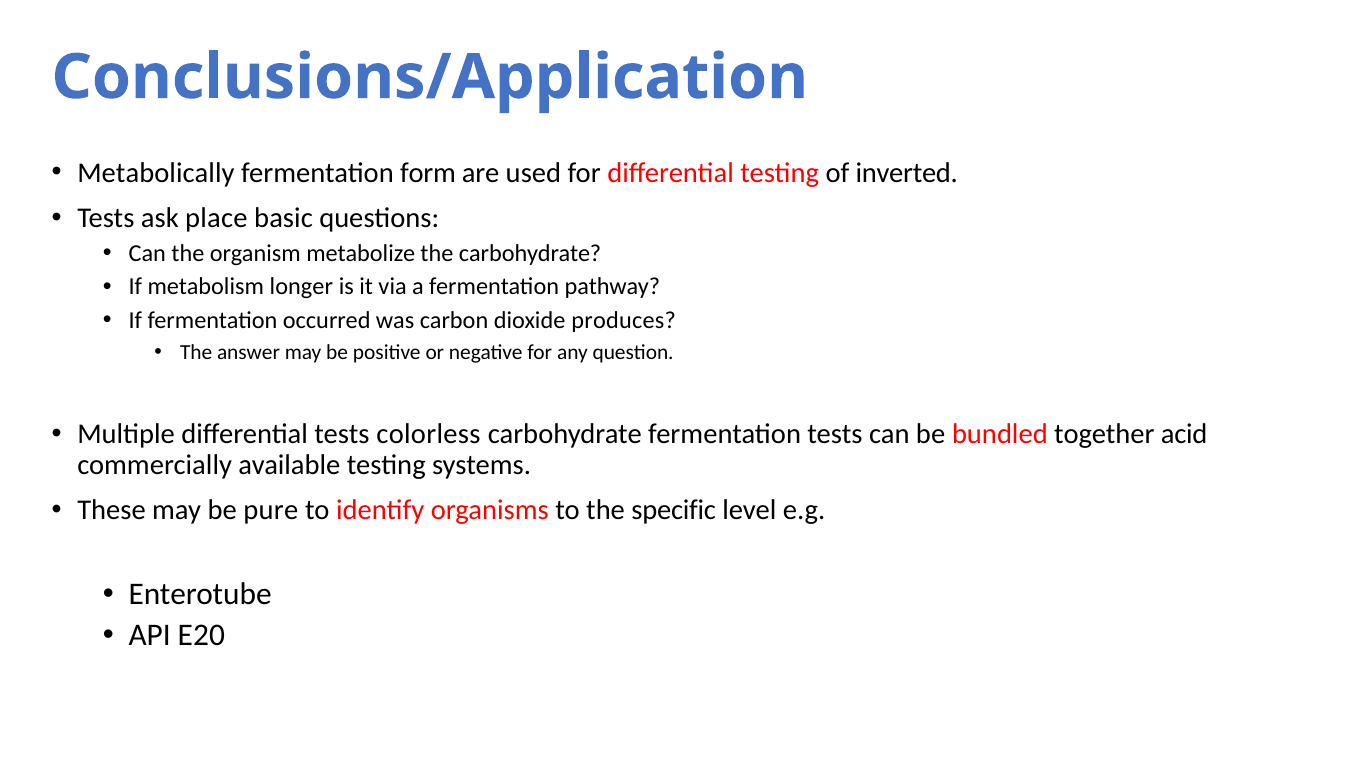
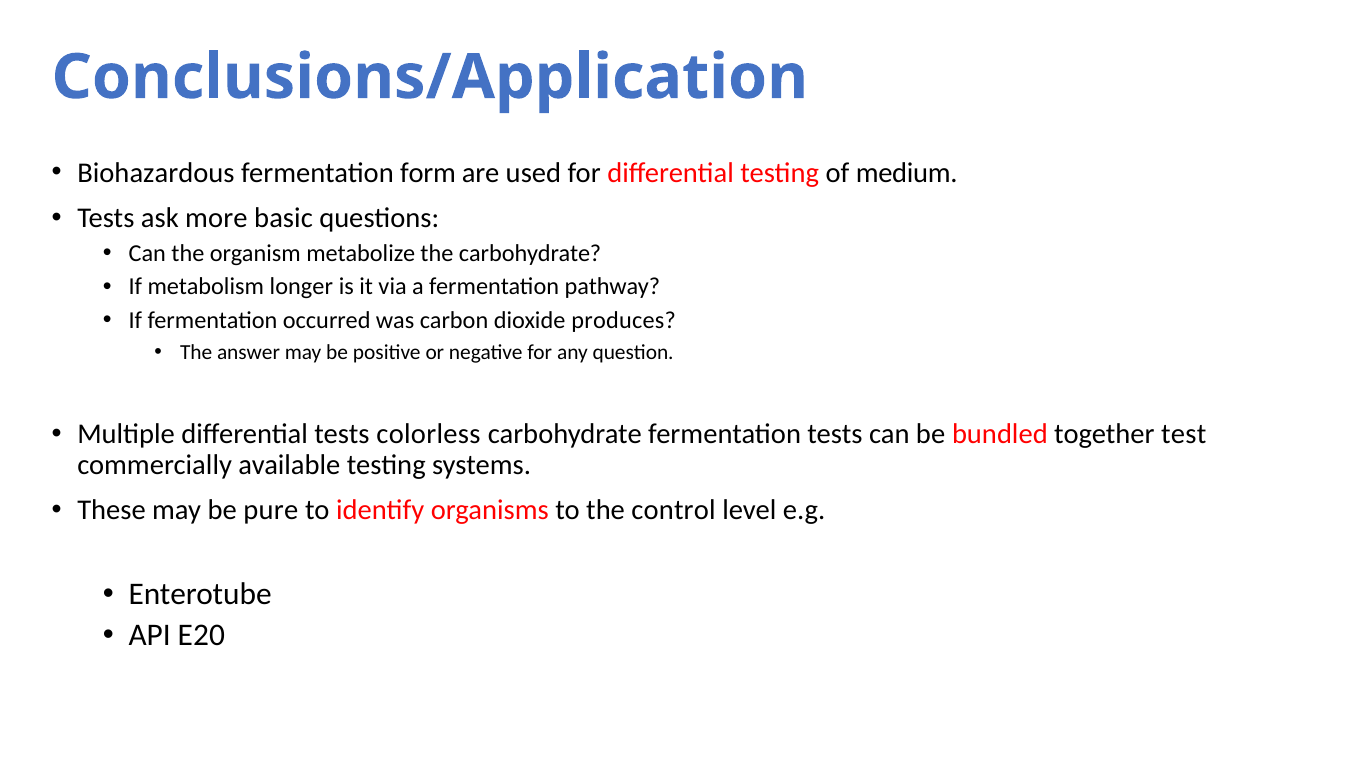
Metabolically: Metabolically -> Biohazardous
inverted: inverted -> medium
place: place -> more
acid: acid -> test
specific: specific -> control
